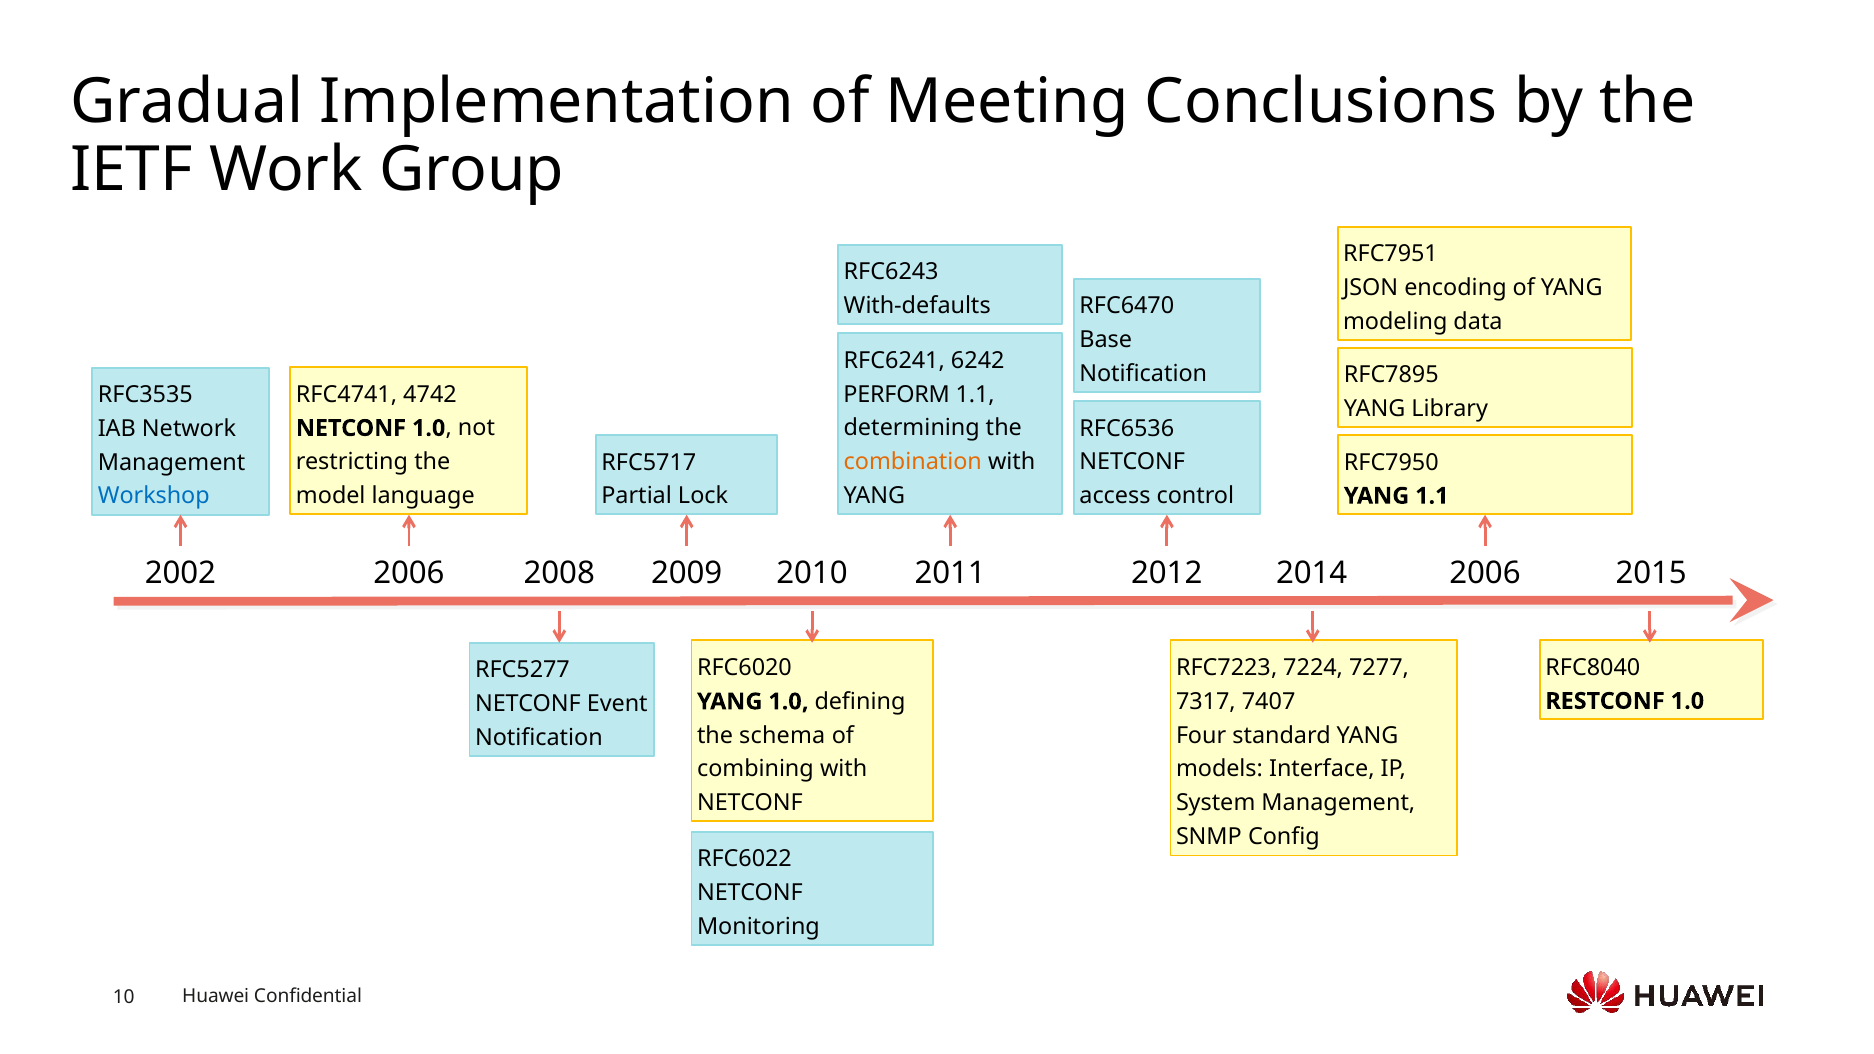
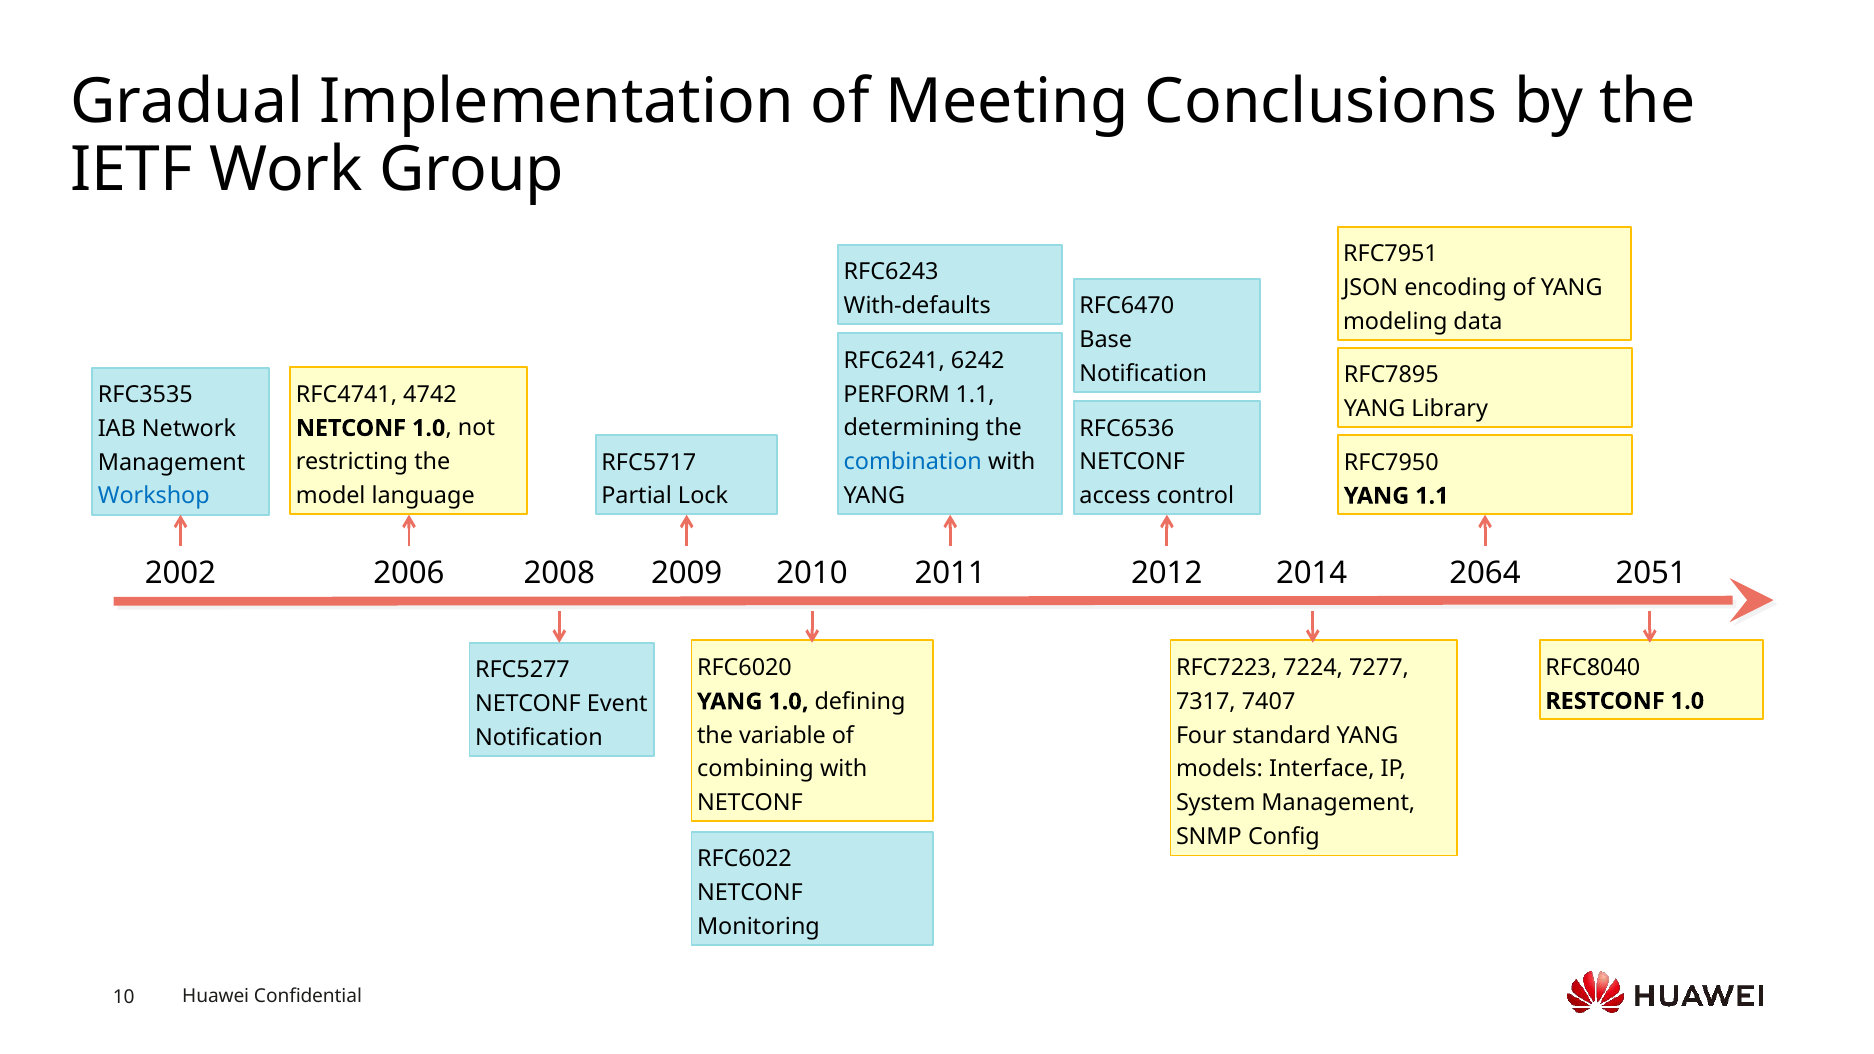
combination colour: orange -> blue
2010 2006: 2006 -> 2064
2015: 2015 -> 2051
schema: schema -> variable
